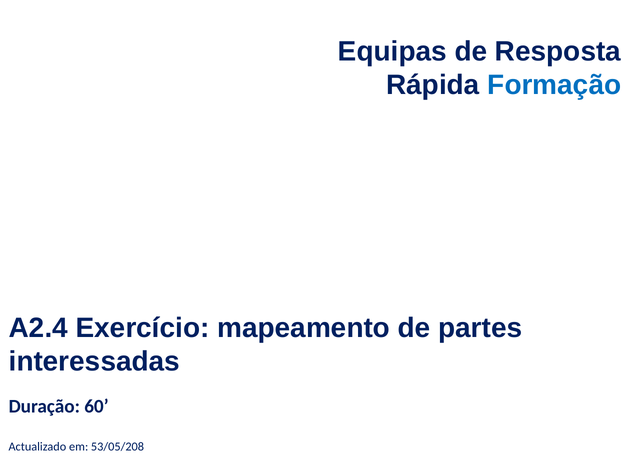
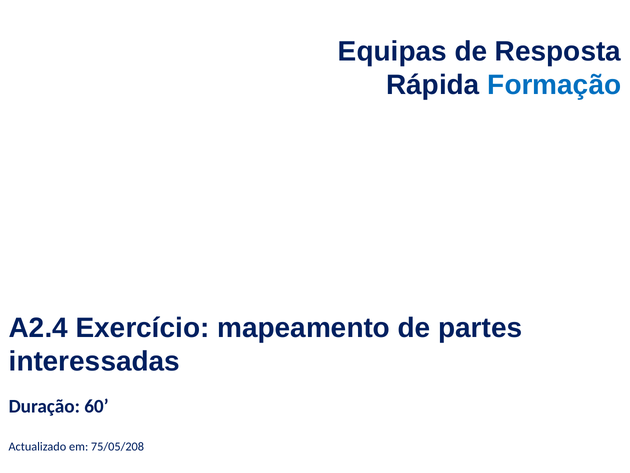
53/05/208: 53/05/208 -> 75/05/208
